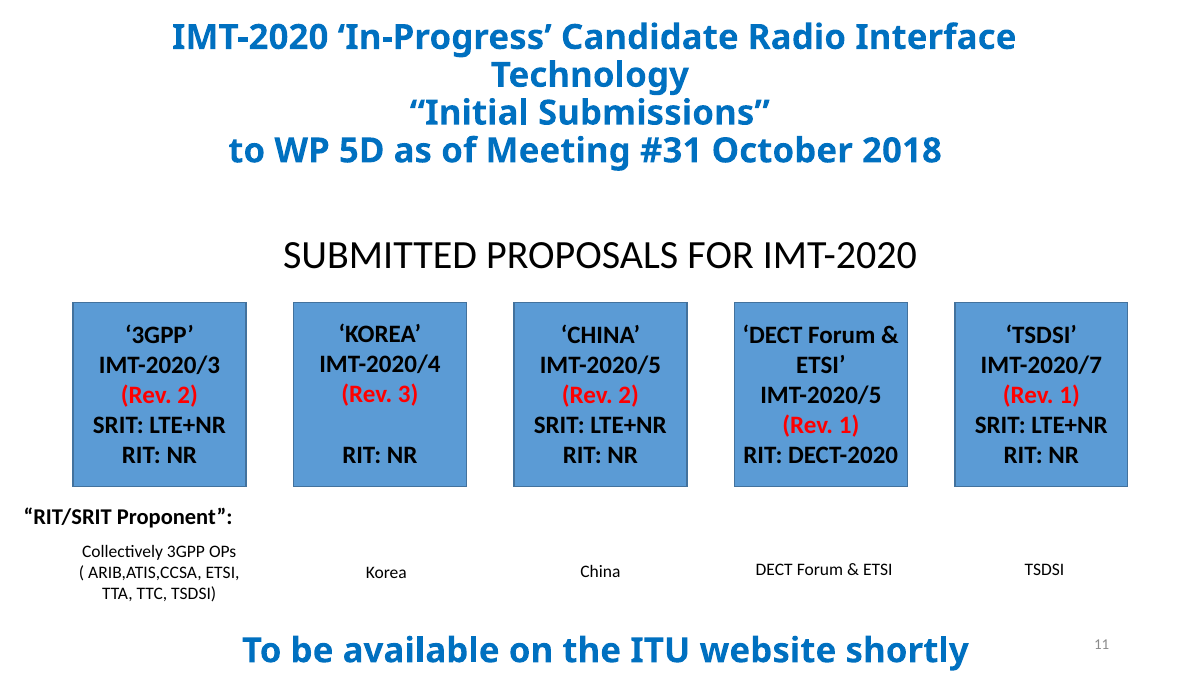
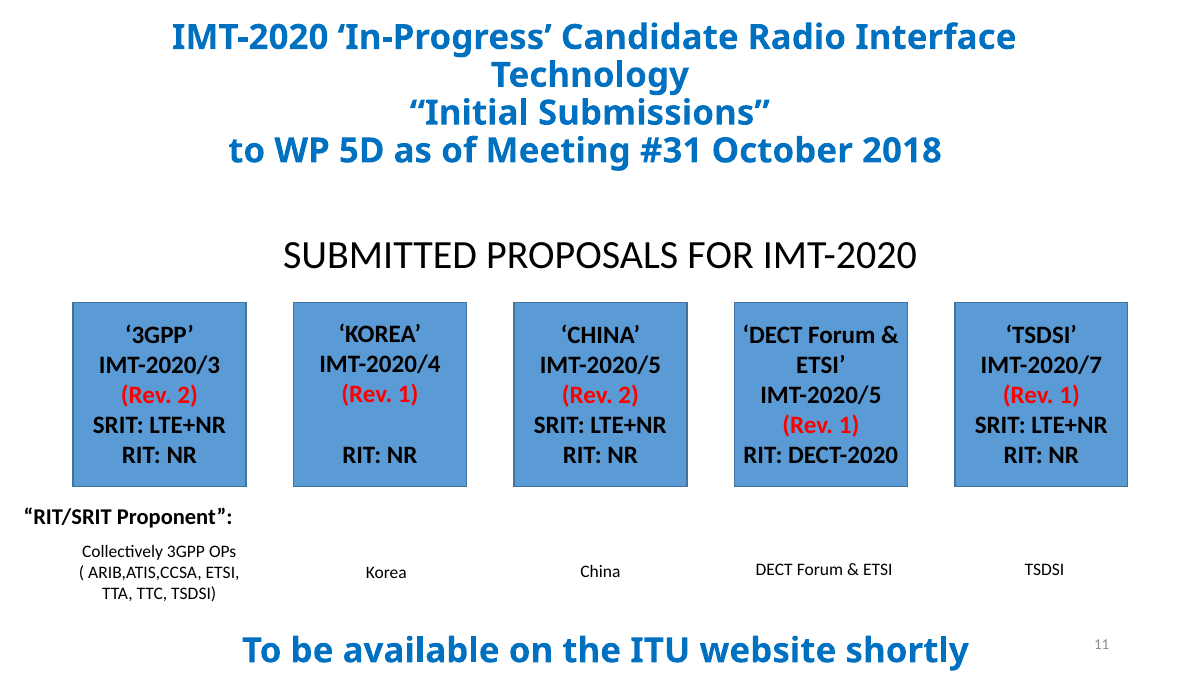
3 at (408, 395): 3 -> 1
